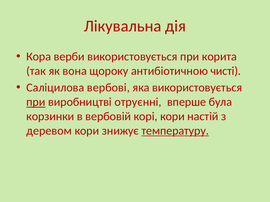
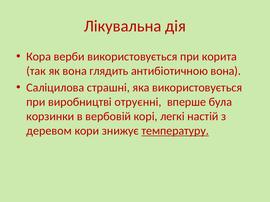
щороку: щороку -> глядить
антибіотичною чисті: чисті -> вона
вербові: вербові -> страшні
при at (36, 102) underline: present -> none
корі кори: кори -> легкі
